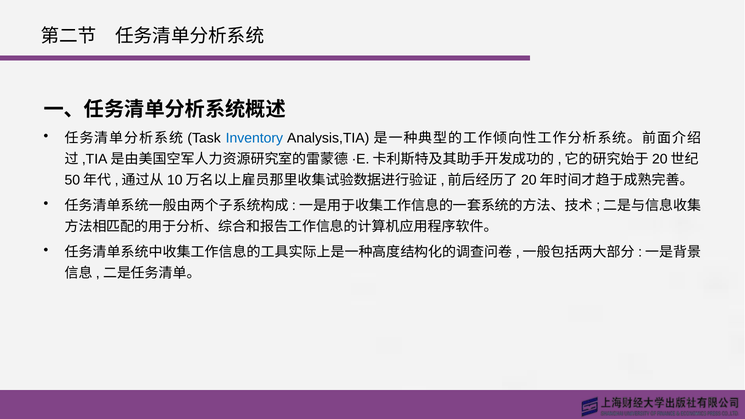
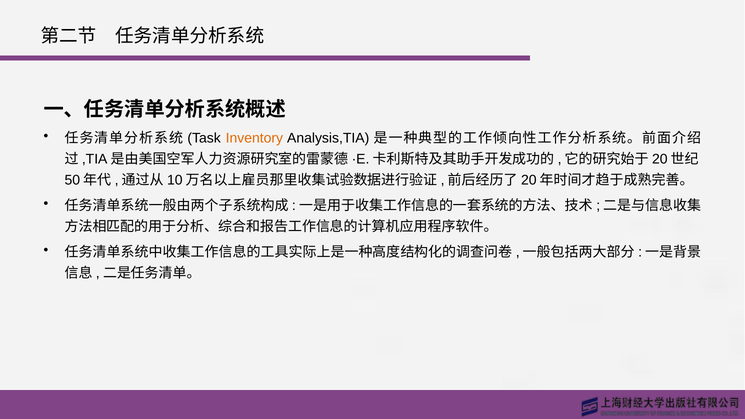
Inventory colour: blue -> orange
